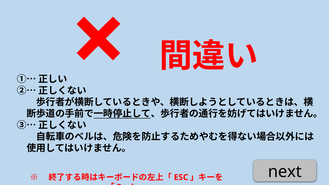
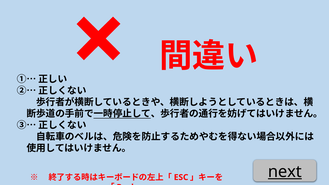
next underline: none -> present
